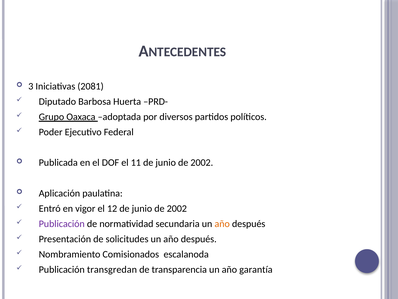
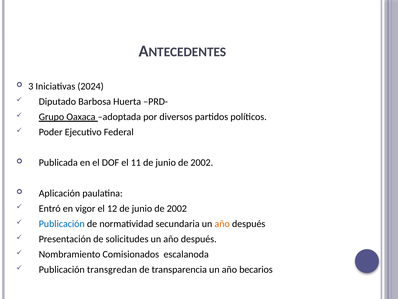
2081: 2081 -> 2024
Publicación at (62, 223) colour: purple -> blue
garantía: garantía -> becarios
